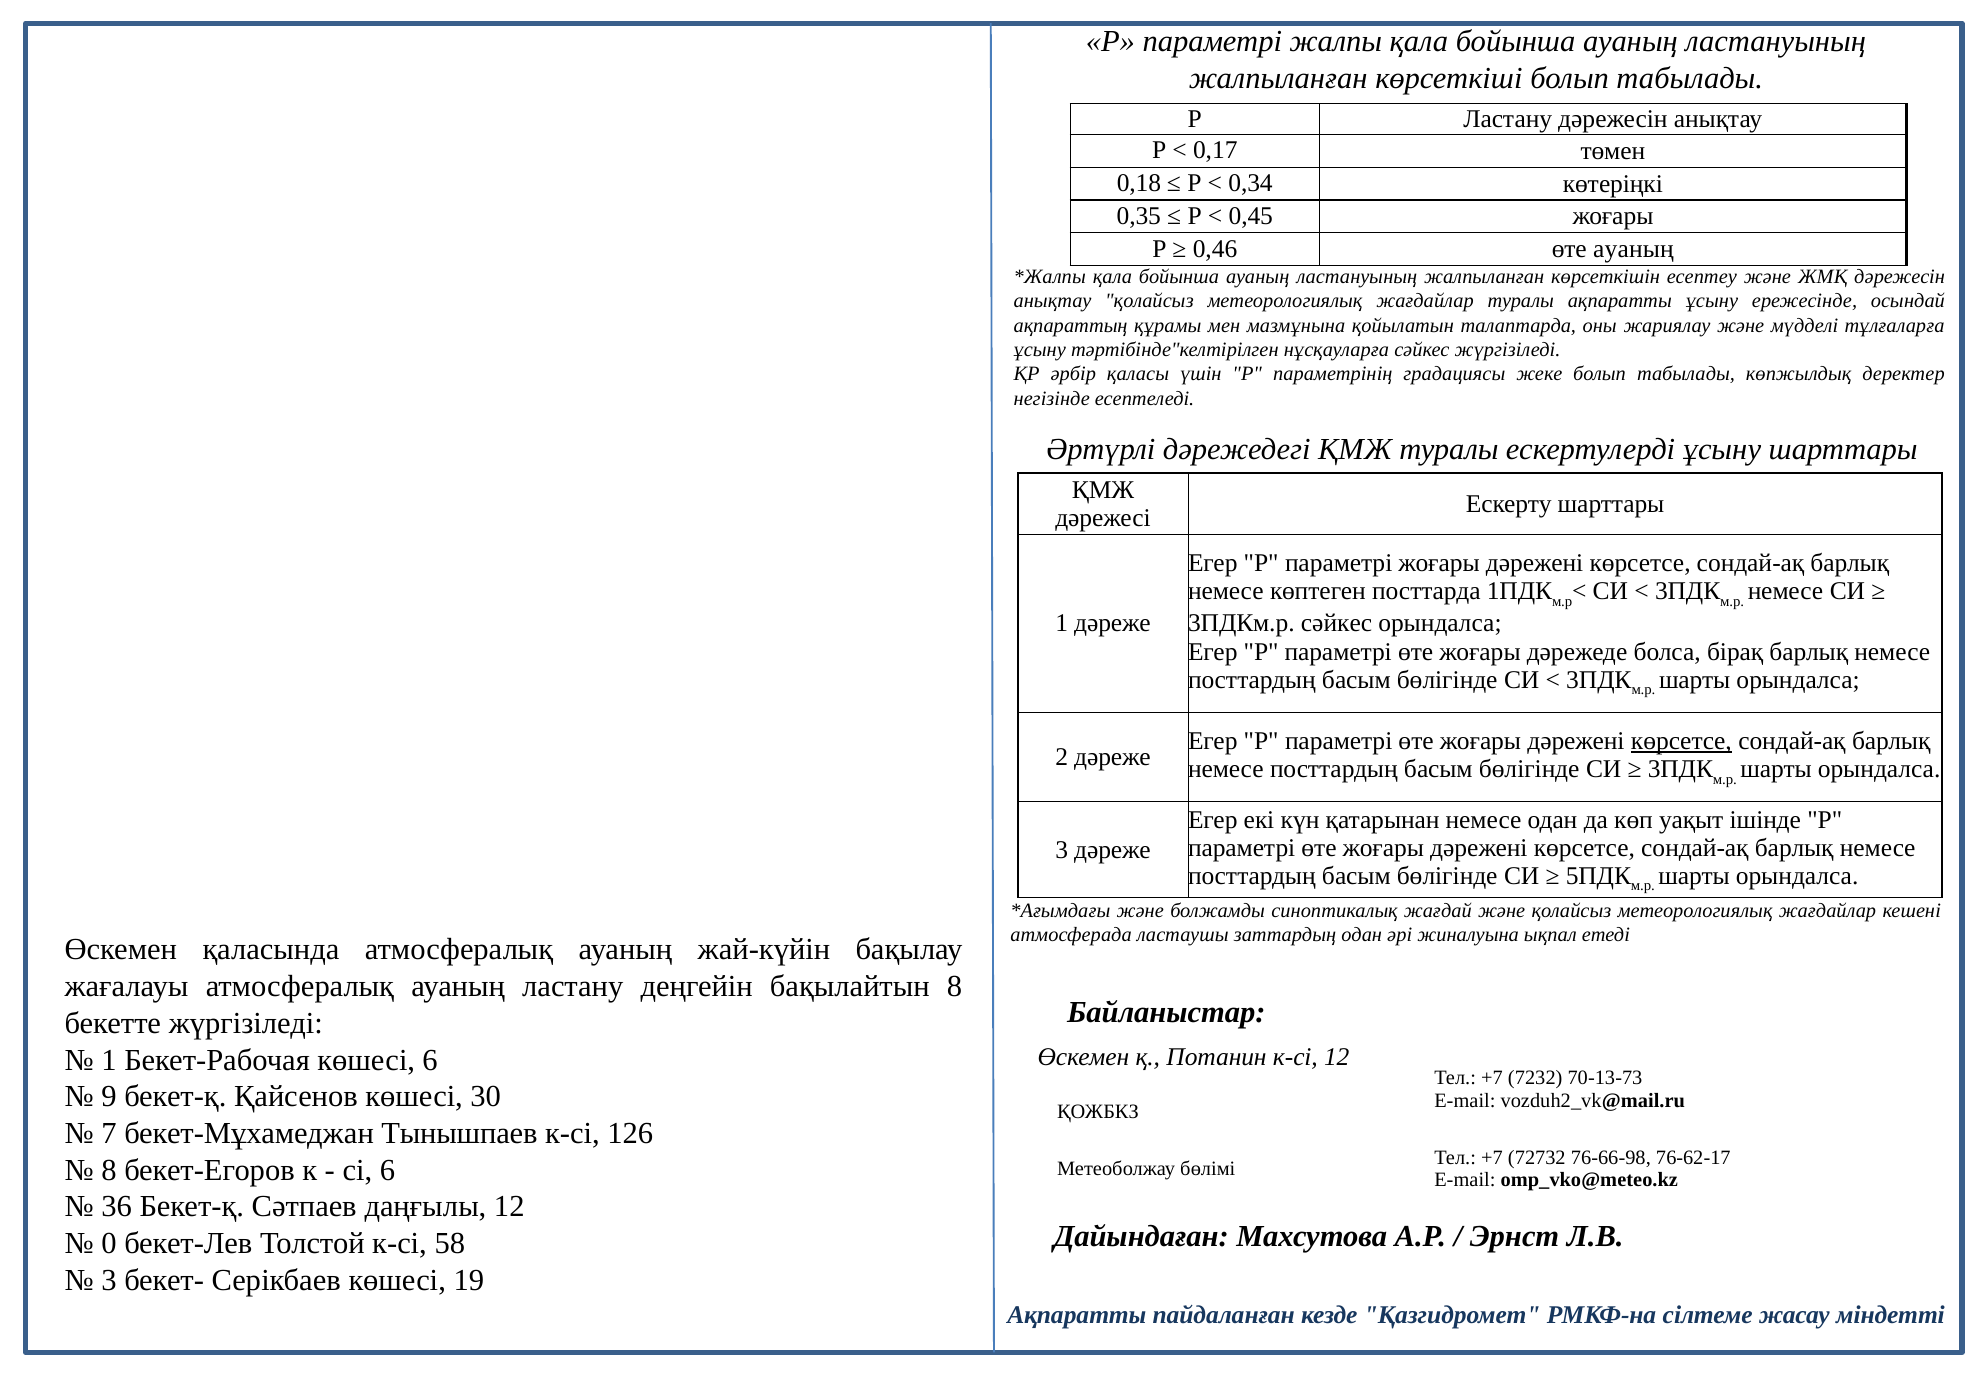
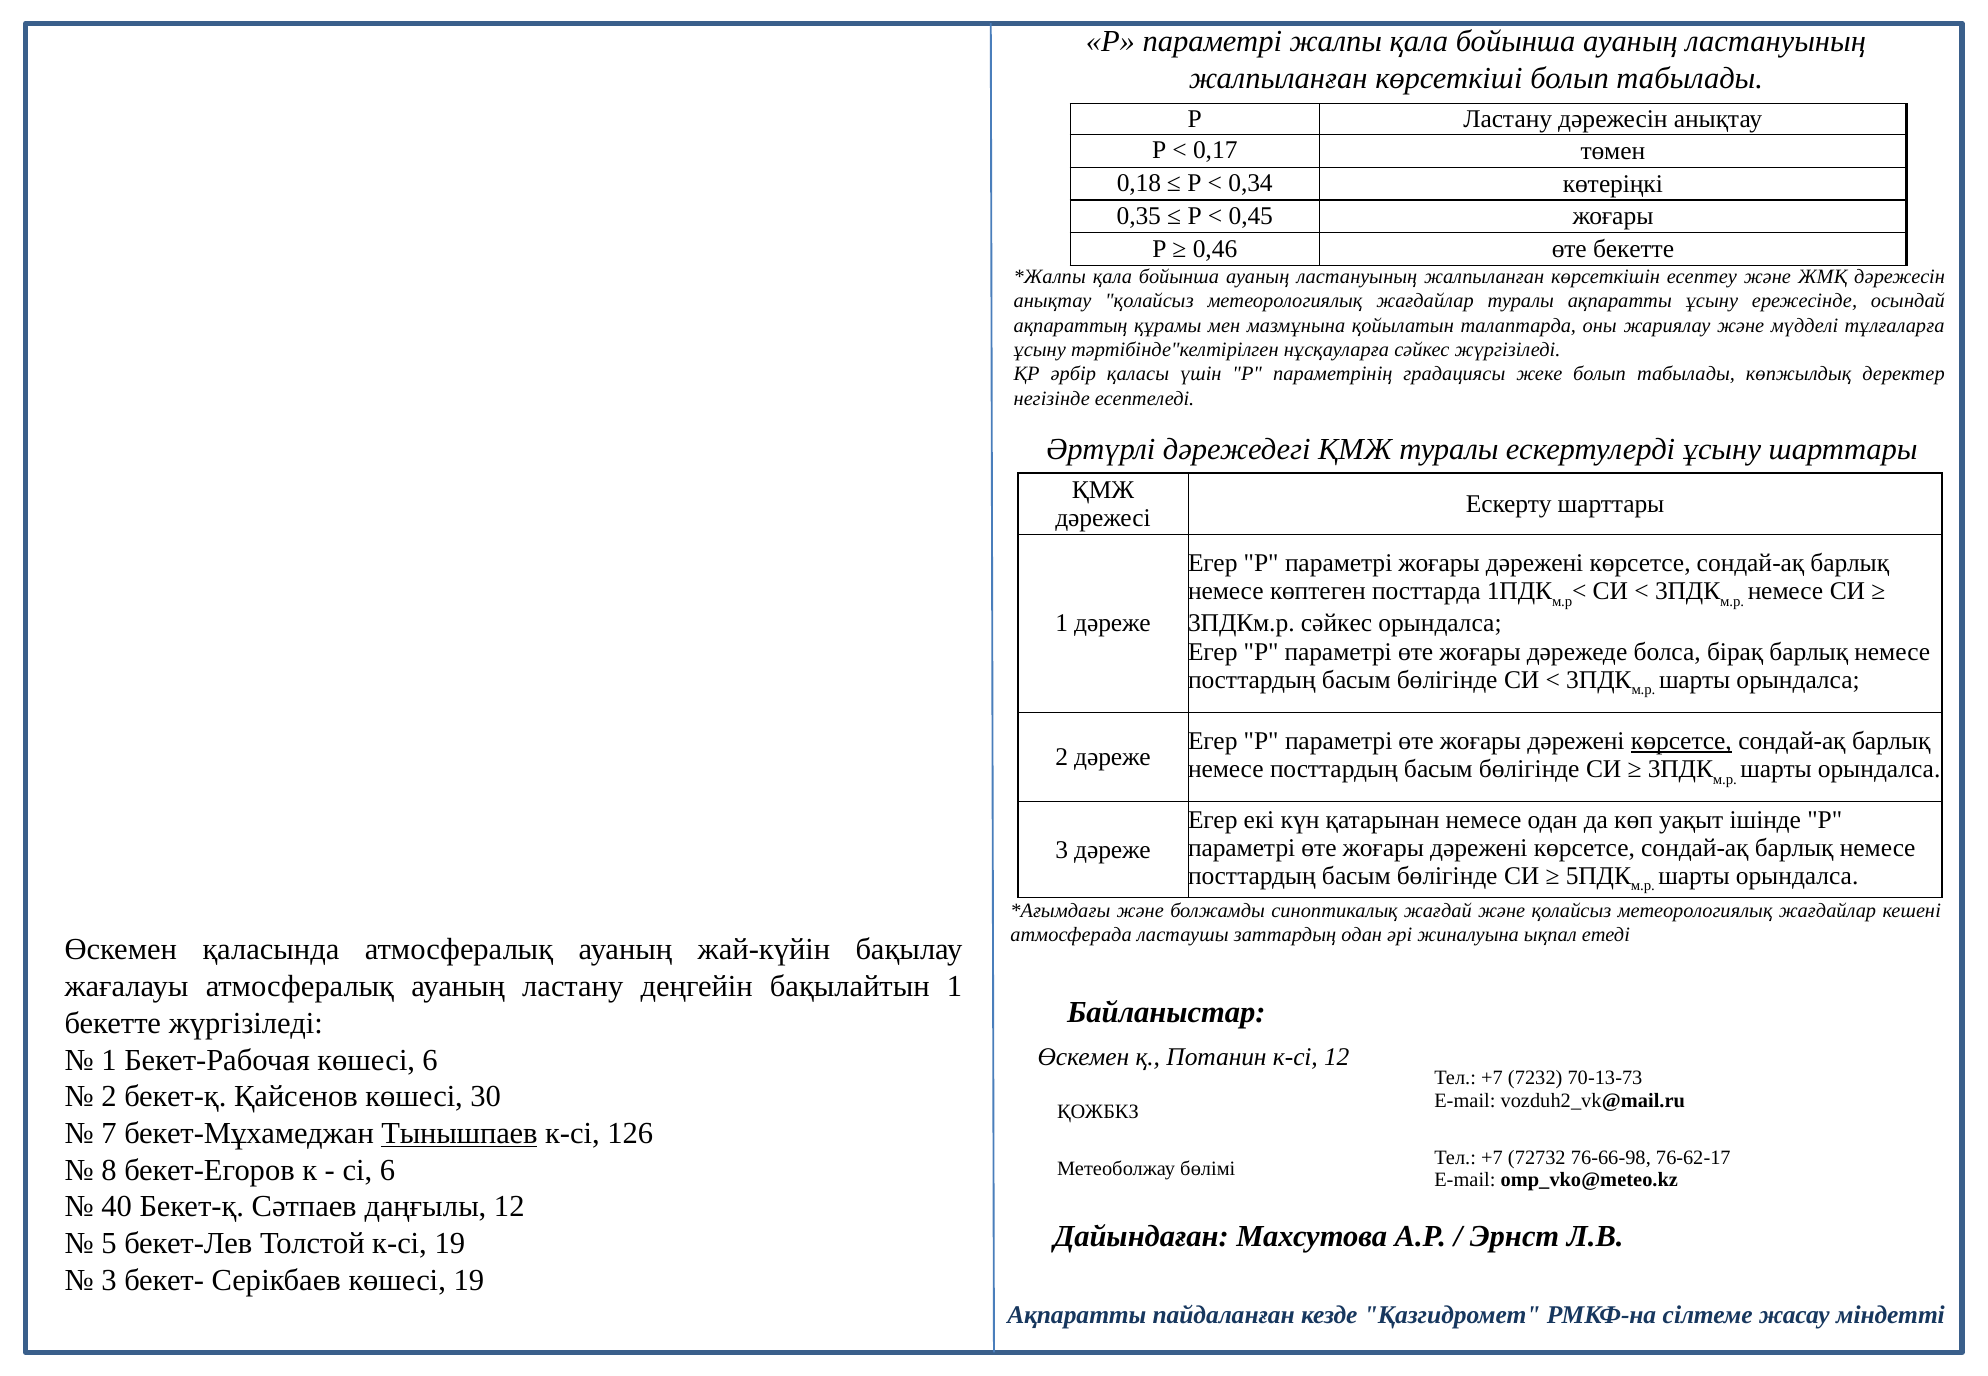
өте ауаның: ауаның -> бекетте
бақылайтын 8: 8 -> 1
9 at (109, 1097): 9 -> 2
Тынышпаев underline: none -> present
36: 36 -> 40
0: 0 -> 5
к-сі 58: 58 -> 19
